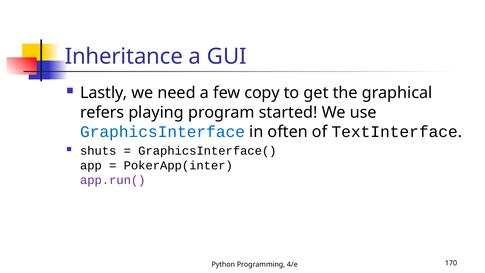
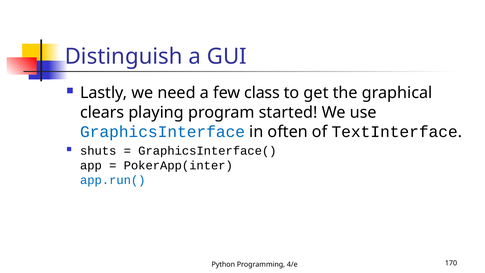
Inheritance: Inheritance -> Distinguish
copy: copy -> class
refers: refers -> clears
app.run( colour: purple -> blue
